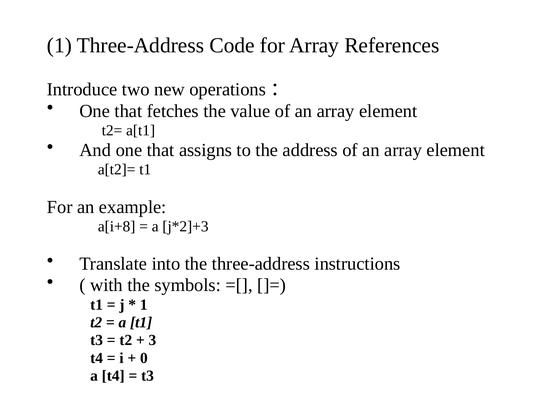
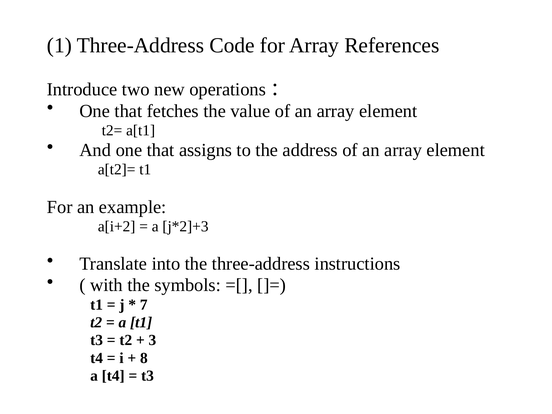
a[i+8: a[i+8 -> a[i+2
1 at (144, 305): 1 -> 7
0: 0 -> 8
